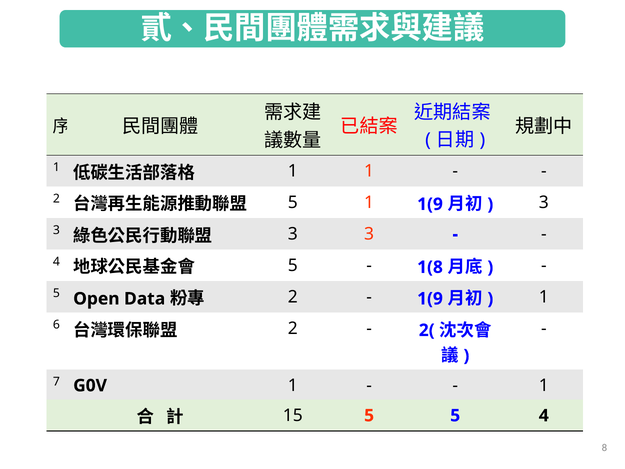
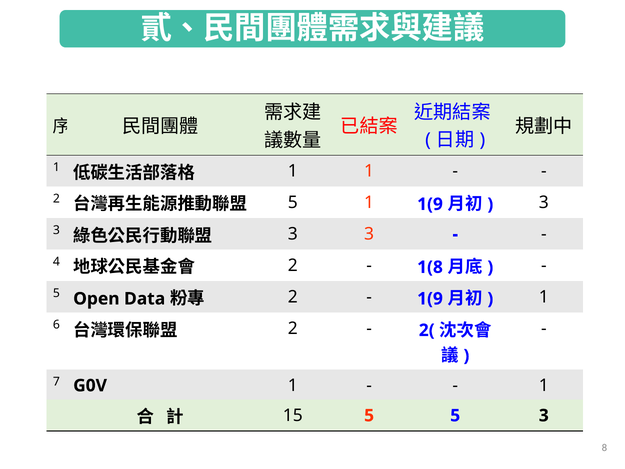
5 at (293, 266): 5 -> 2
5 4: 4 -> 3
